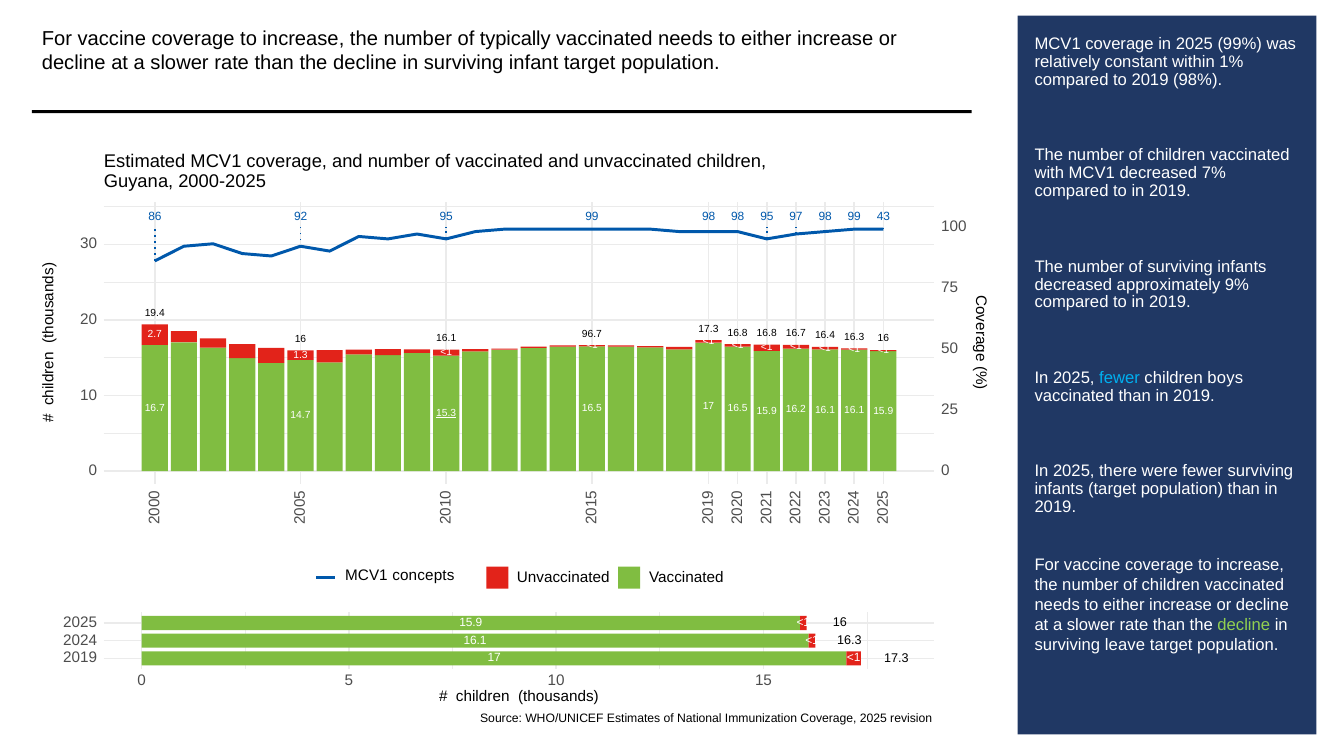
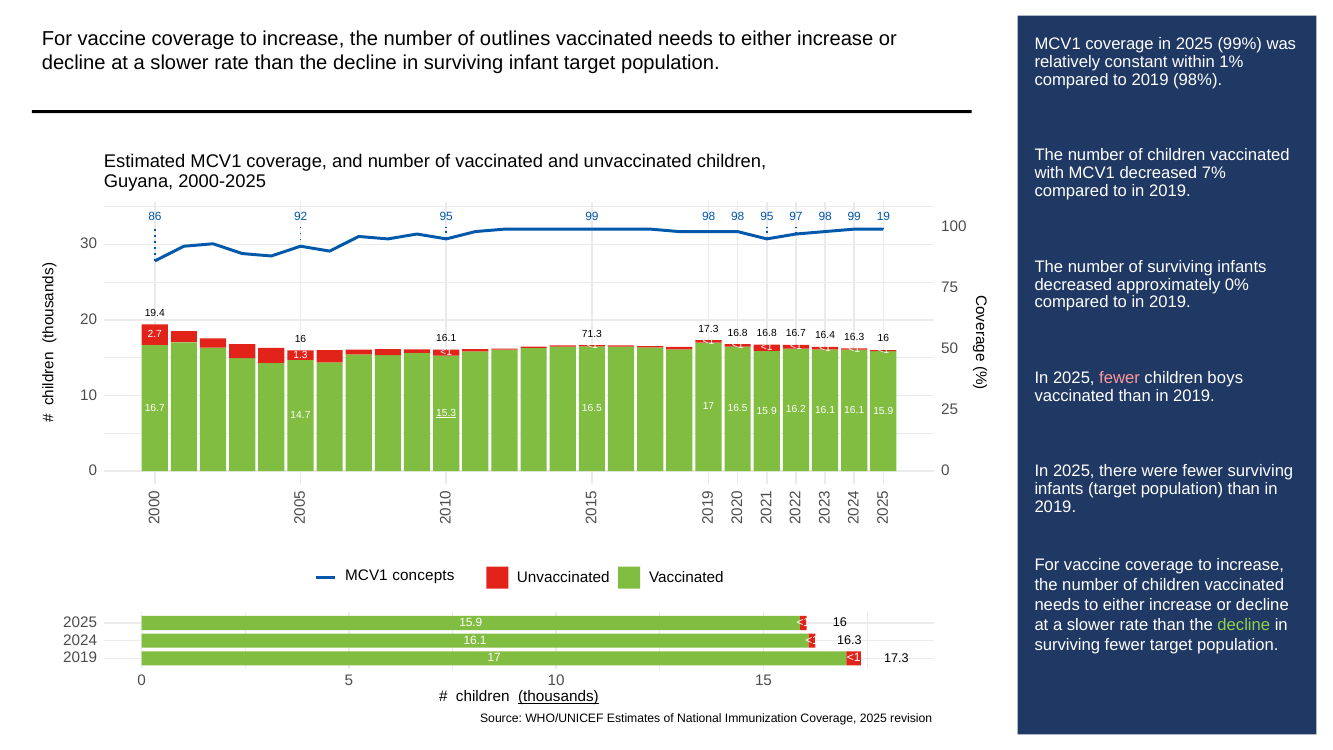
typically: typically -> outlines
43: 43 -> 19
9%: 9% -> 0%
96.7: 96.7 -> 71.3
fewer at (1120, 378) colour: light blue -> pink
surviving leave: leave -> fewer
thousands underline: none -> present
